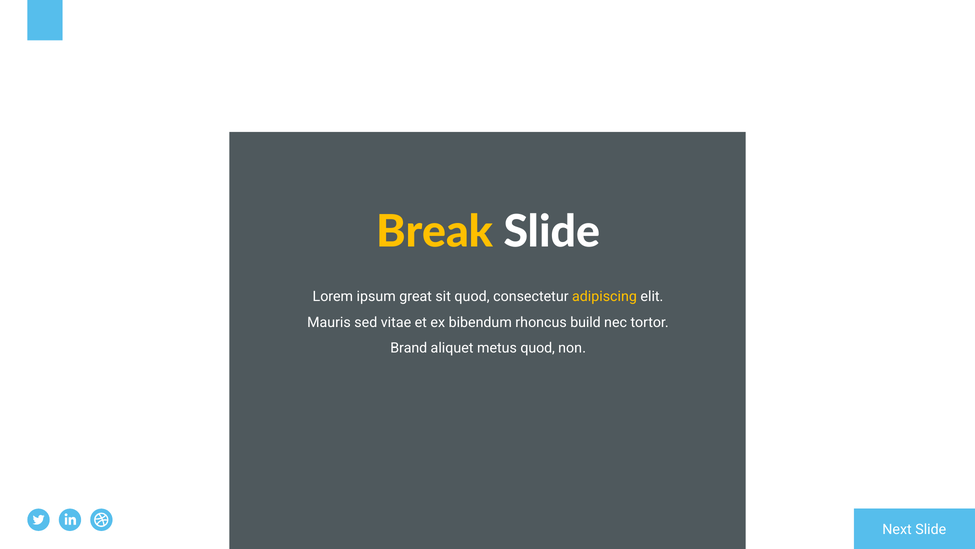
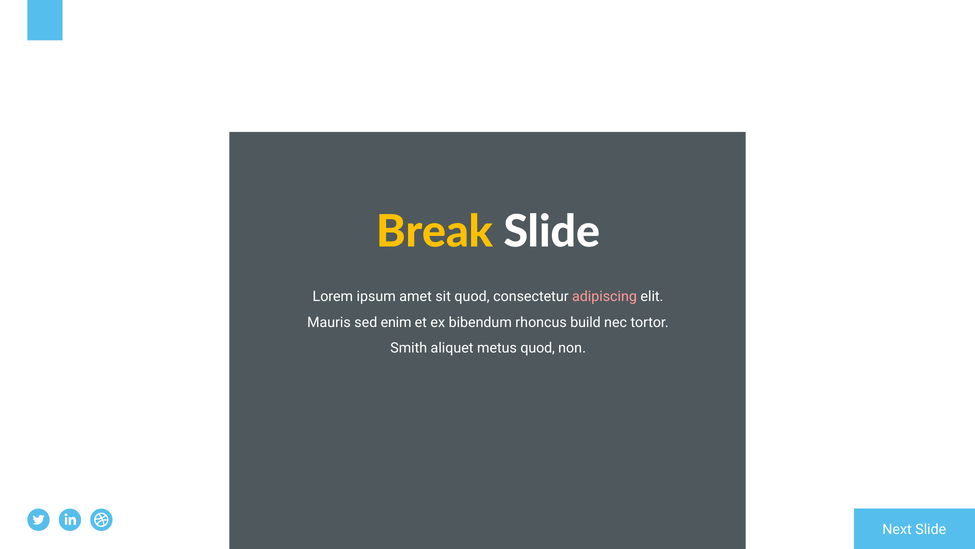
great: great -> amet
adipiscing colour: yellow -> pink
vitae: vitae -> enim
Brand: Brand -> Smith
